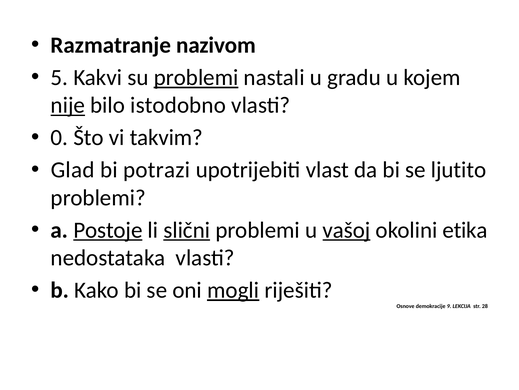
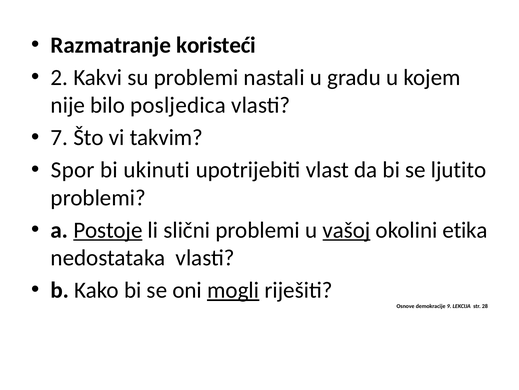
nazivom: nazivom -> koristeći
5: 5 -> 2
problemi at (196, 77) underline: present -> none
nije underline: present -> none
istodobno: istodobno -> posljedica
0: 0 -> 7
Glad: Glad -> Spor
potrazi: potrazi -> ukinuti
slični underline: present -> none
